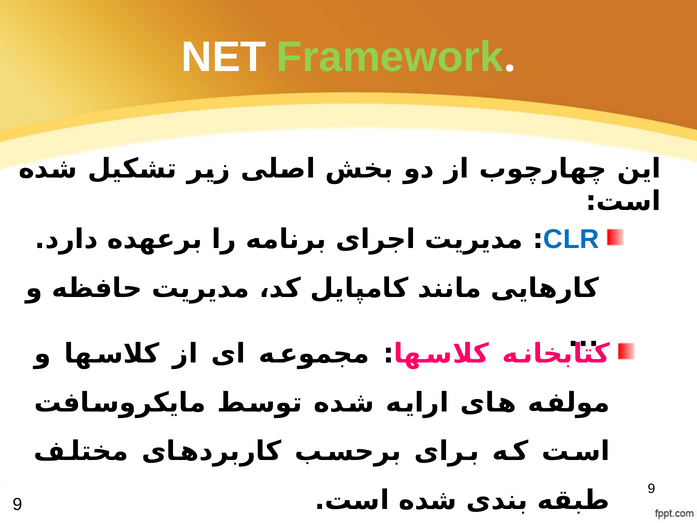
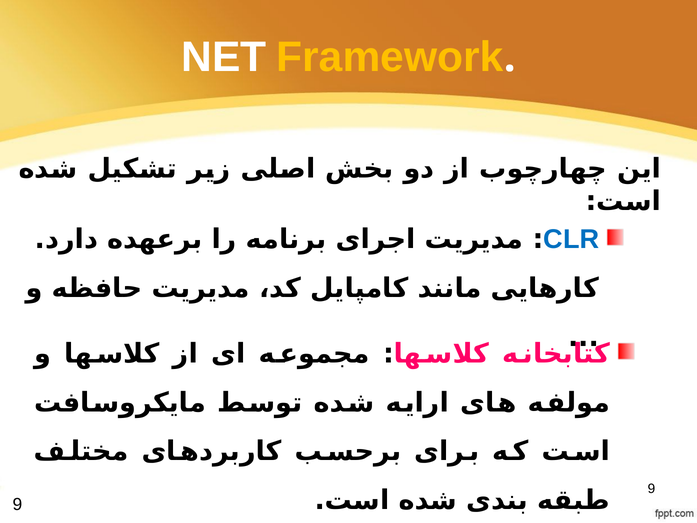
Framework colour: light green -> yellow
